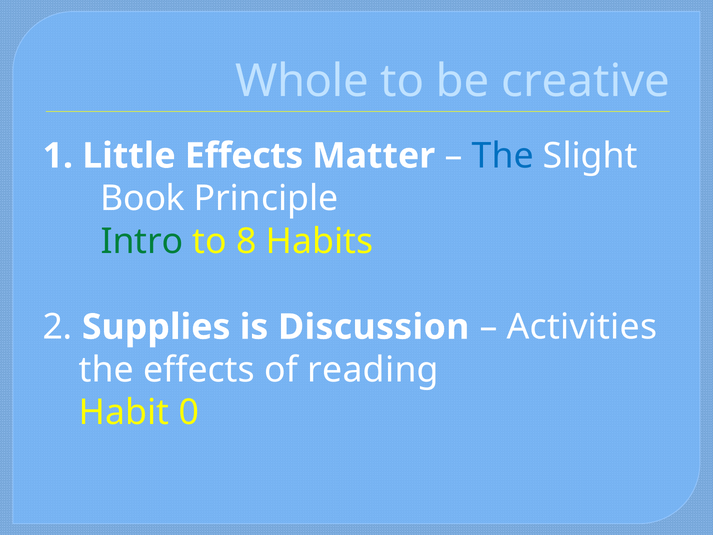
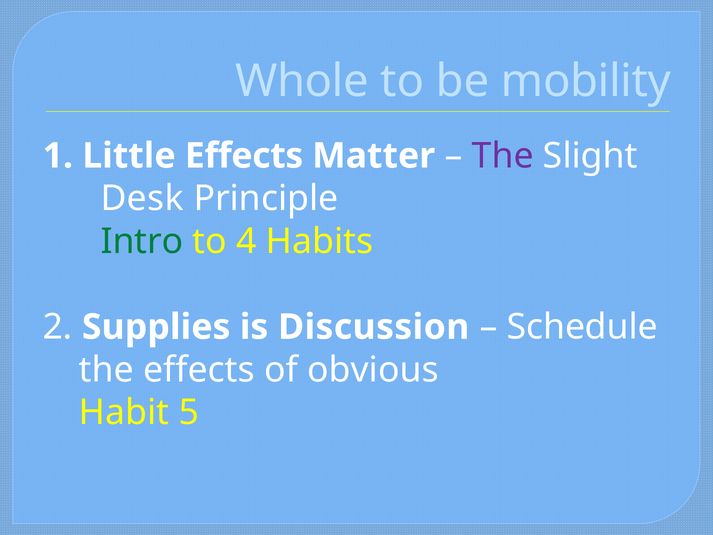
creative: creative -> mobility
The at (503, 156) colour: blue -> purple
Book: Book -> Desk
8: 8 -> 4
Activities: Activities -> Schedule
reading: reading -> obvious
0: 0 -> 5
